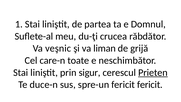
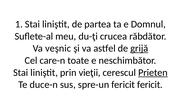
liman: liman -> astfel
grijă underline: none -> present
sigur: sigur -> vieţii
